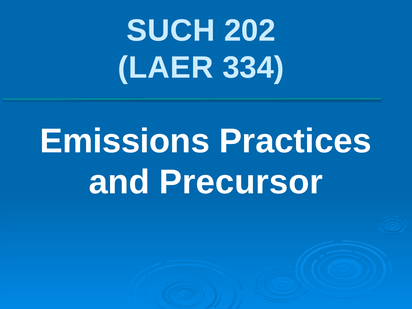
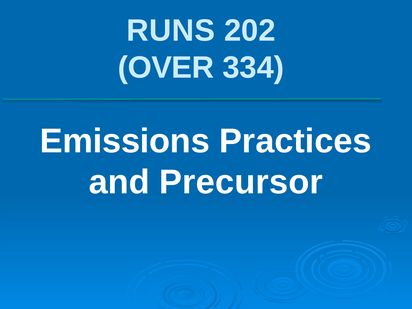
SUCH: SUCH -> RUNS
LAER: LAER -> OVER
